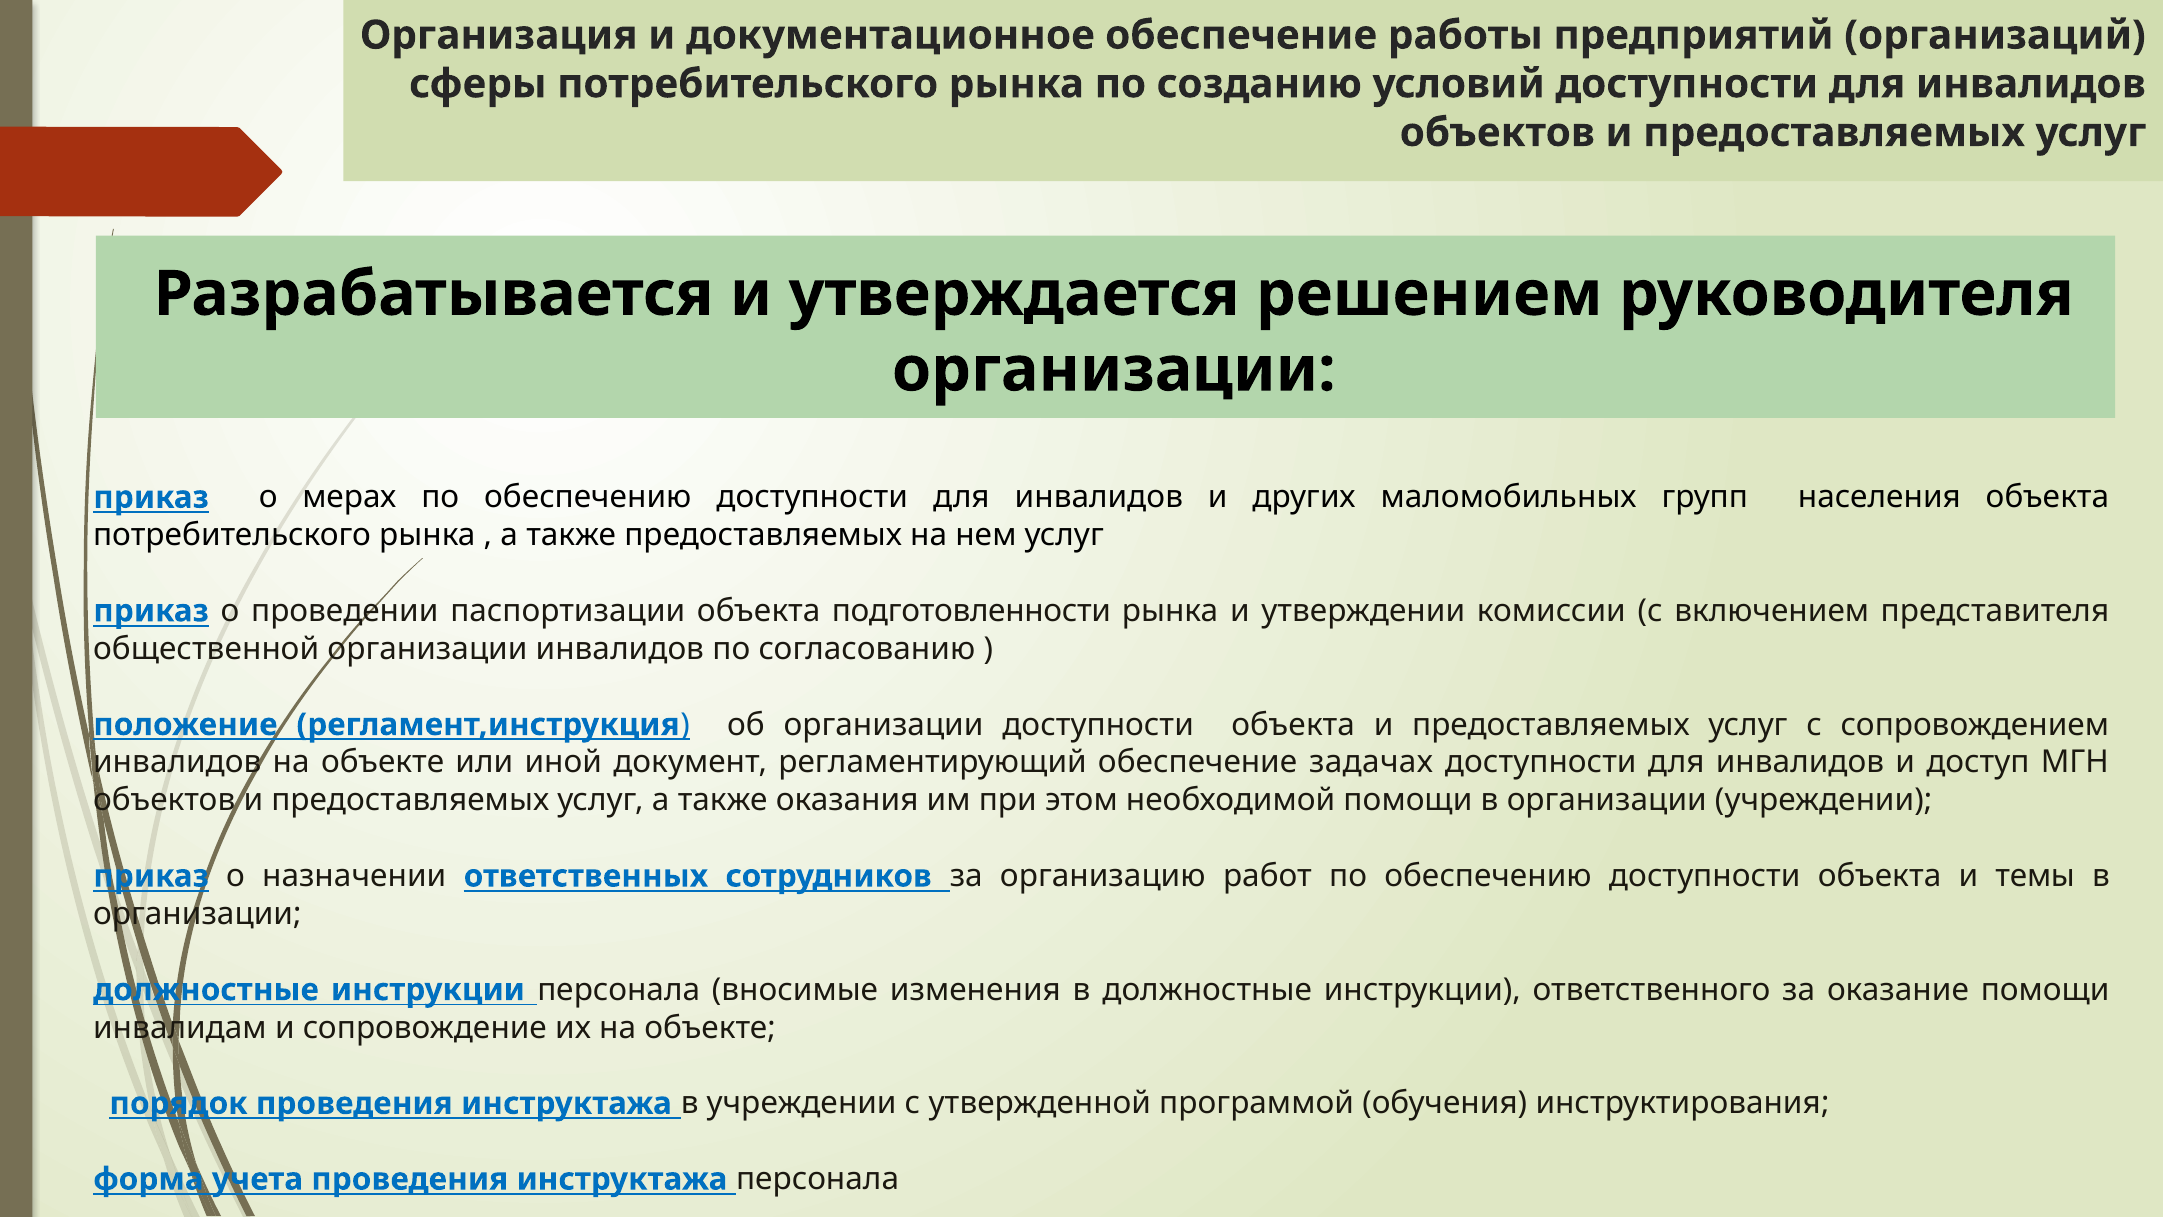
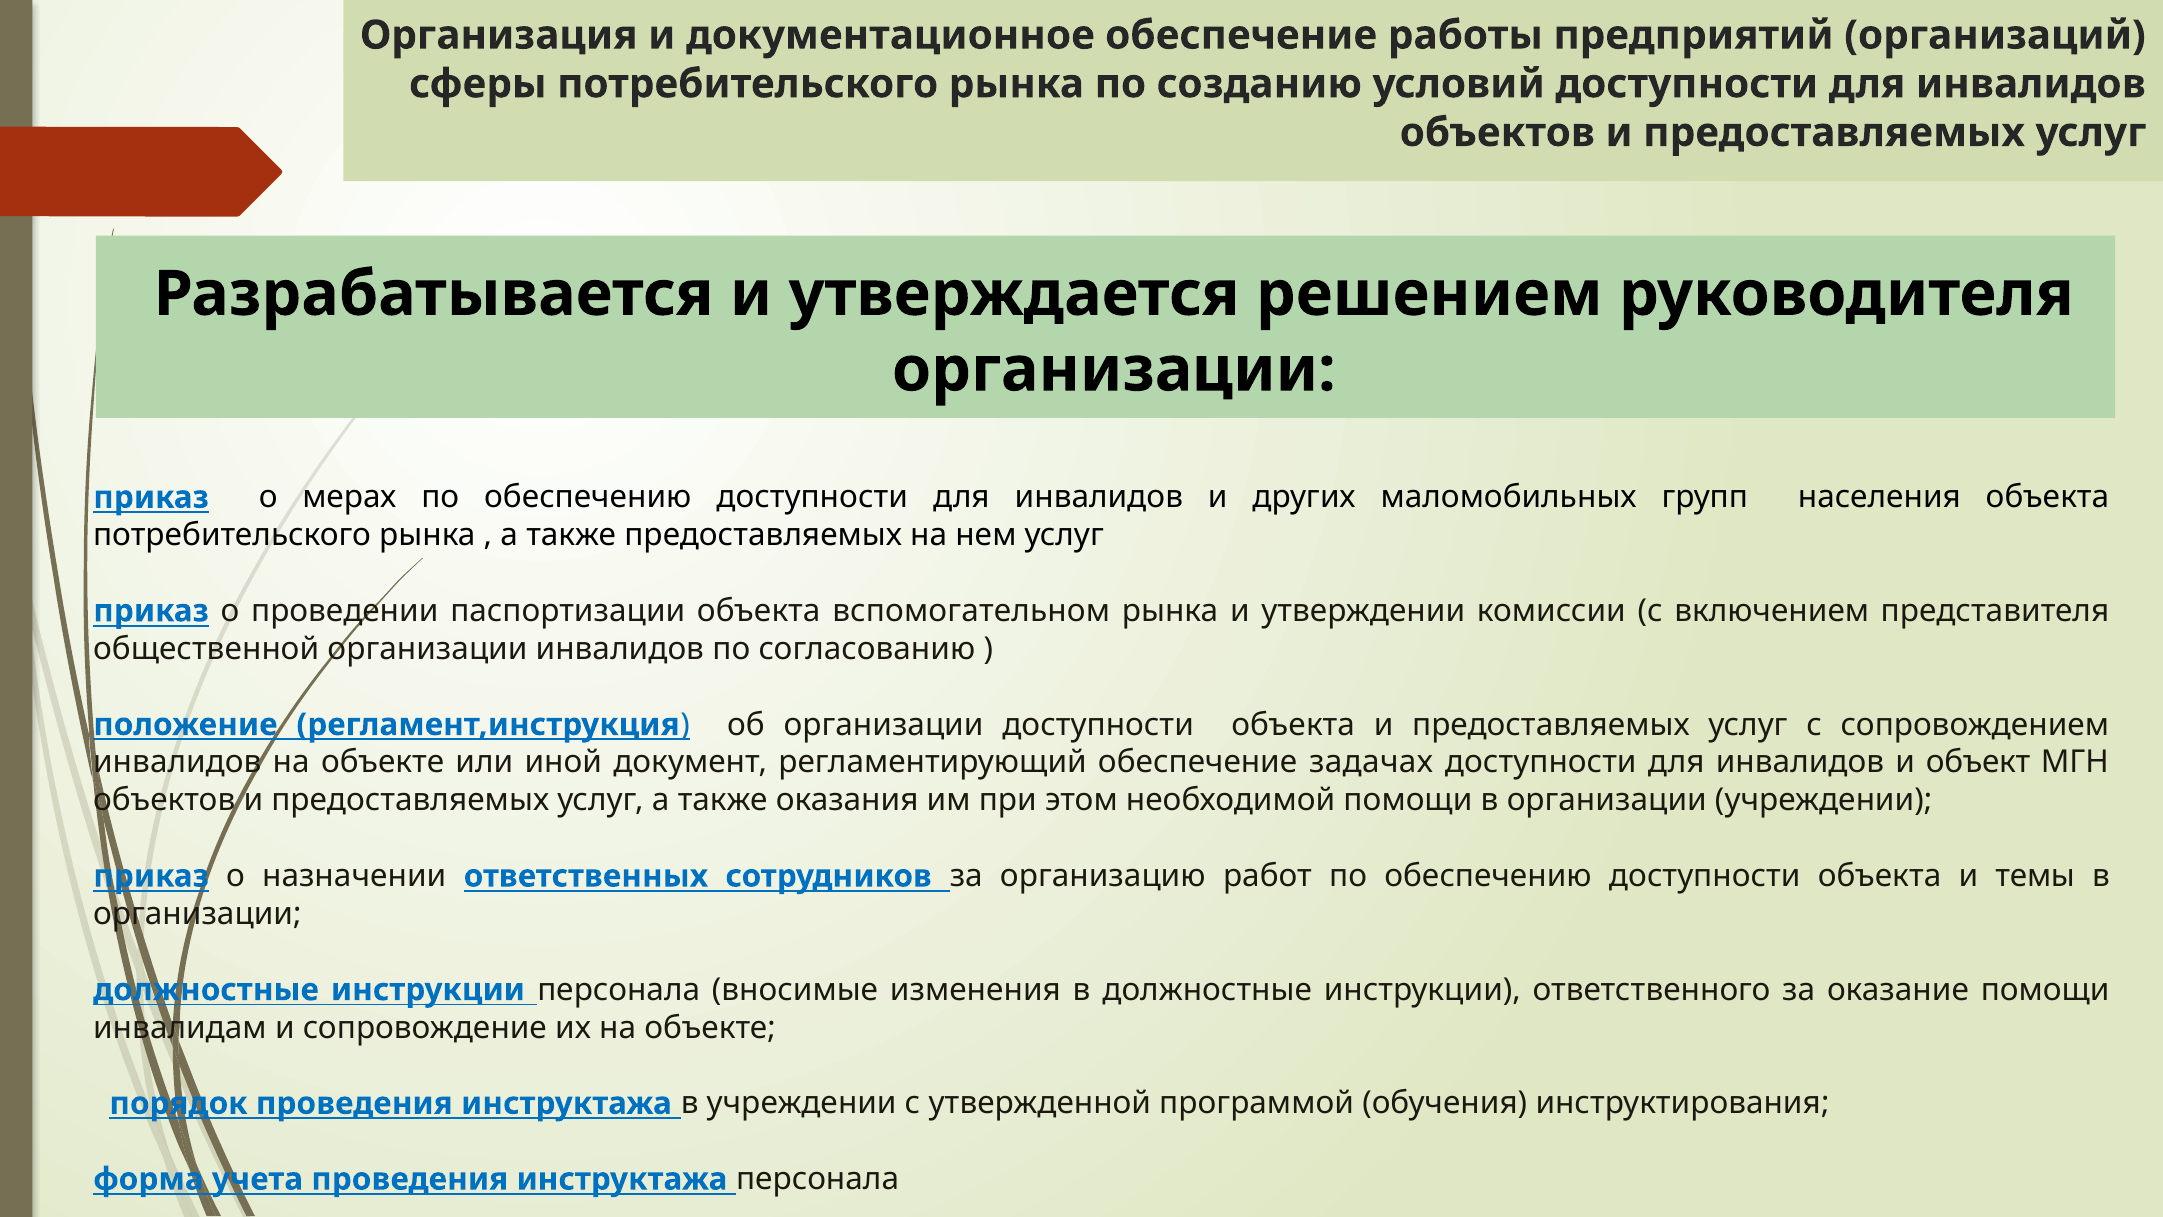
подготовленности: подготовленности -> вспомогательном
доступ: доступ -> объект
